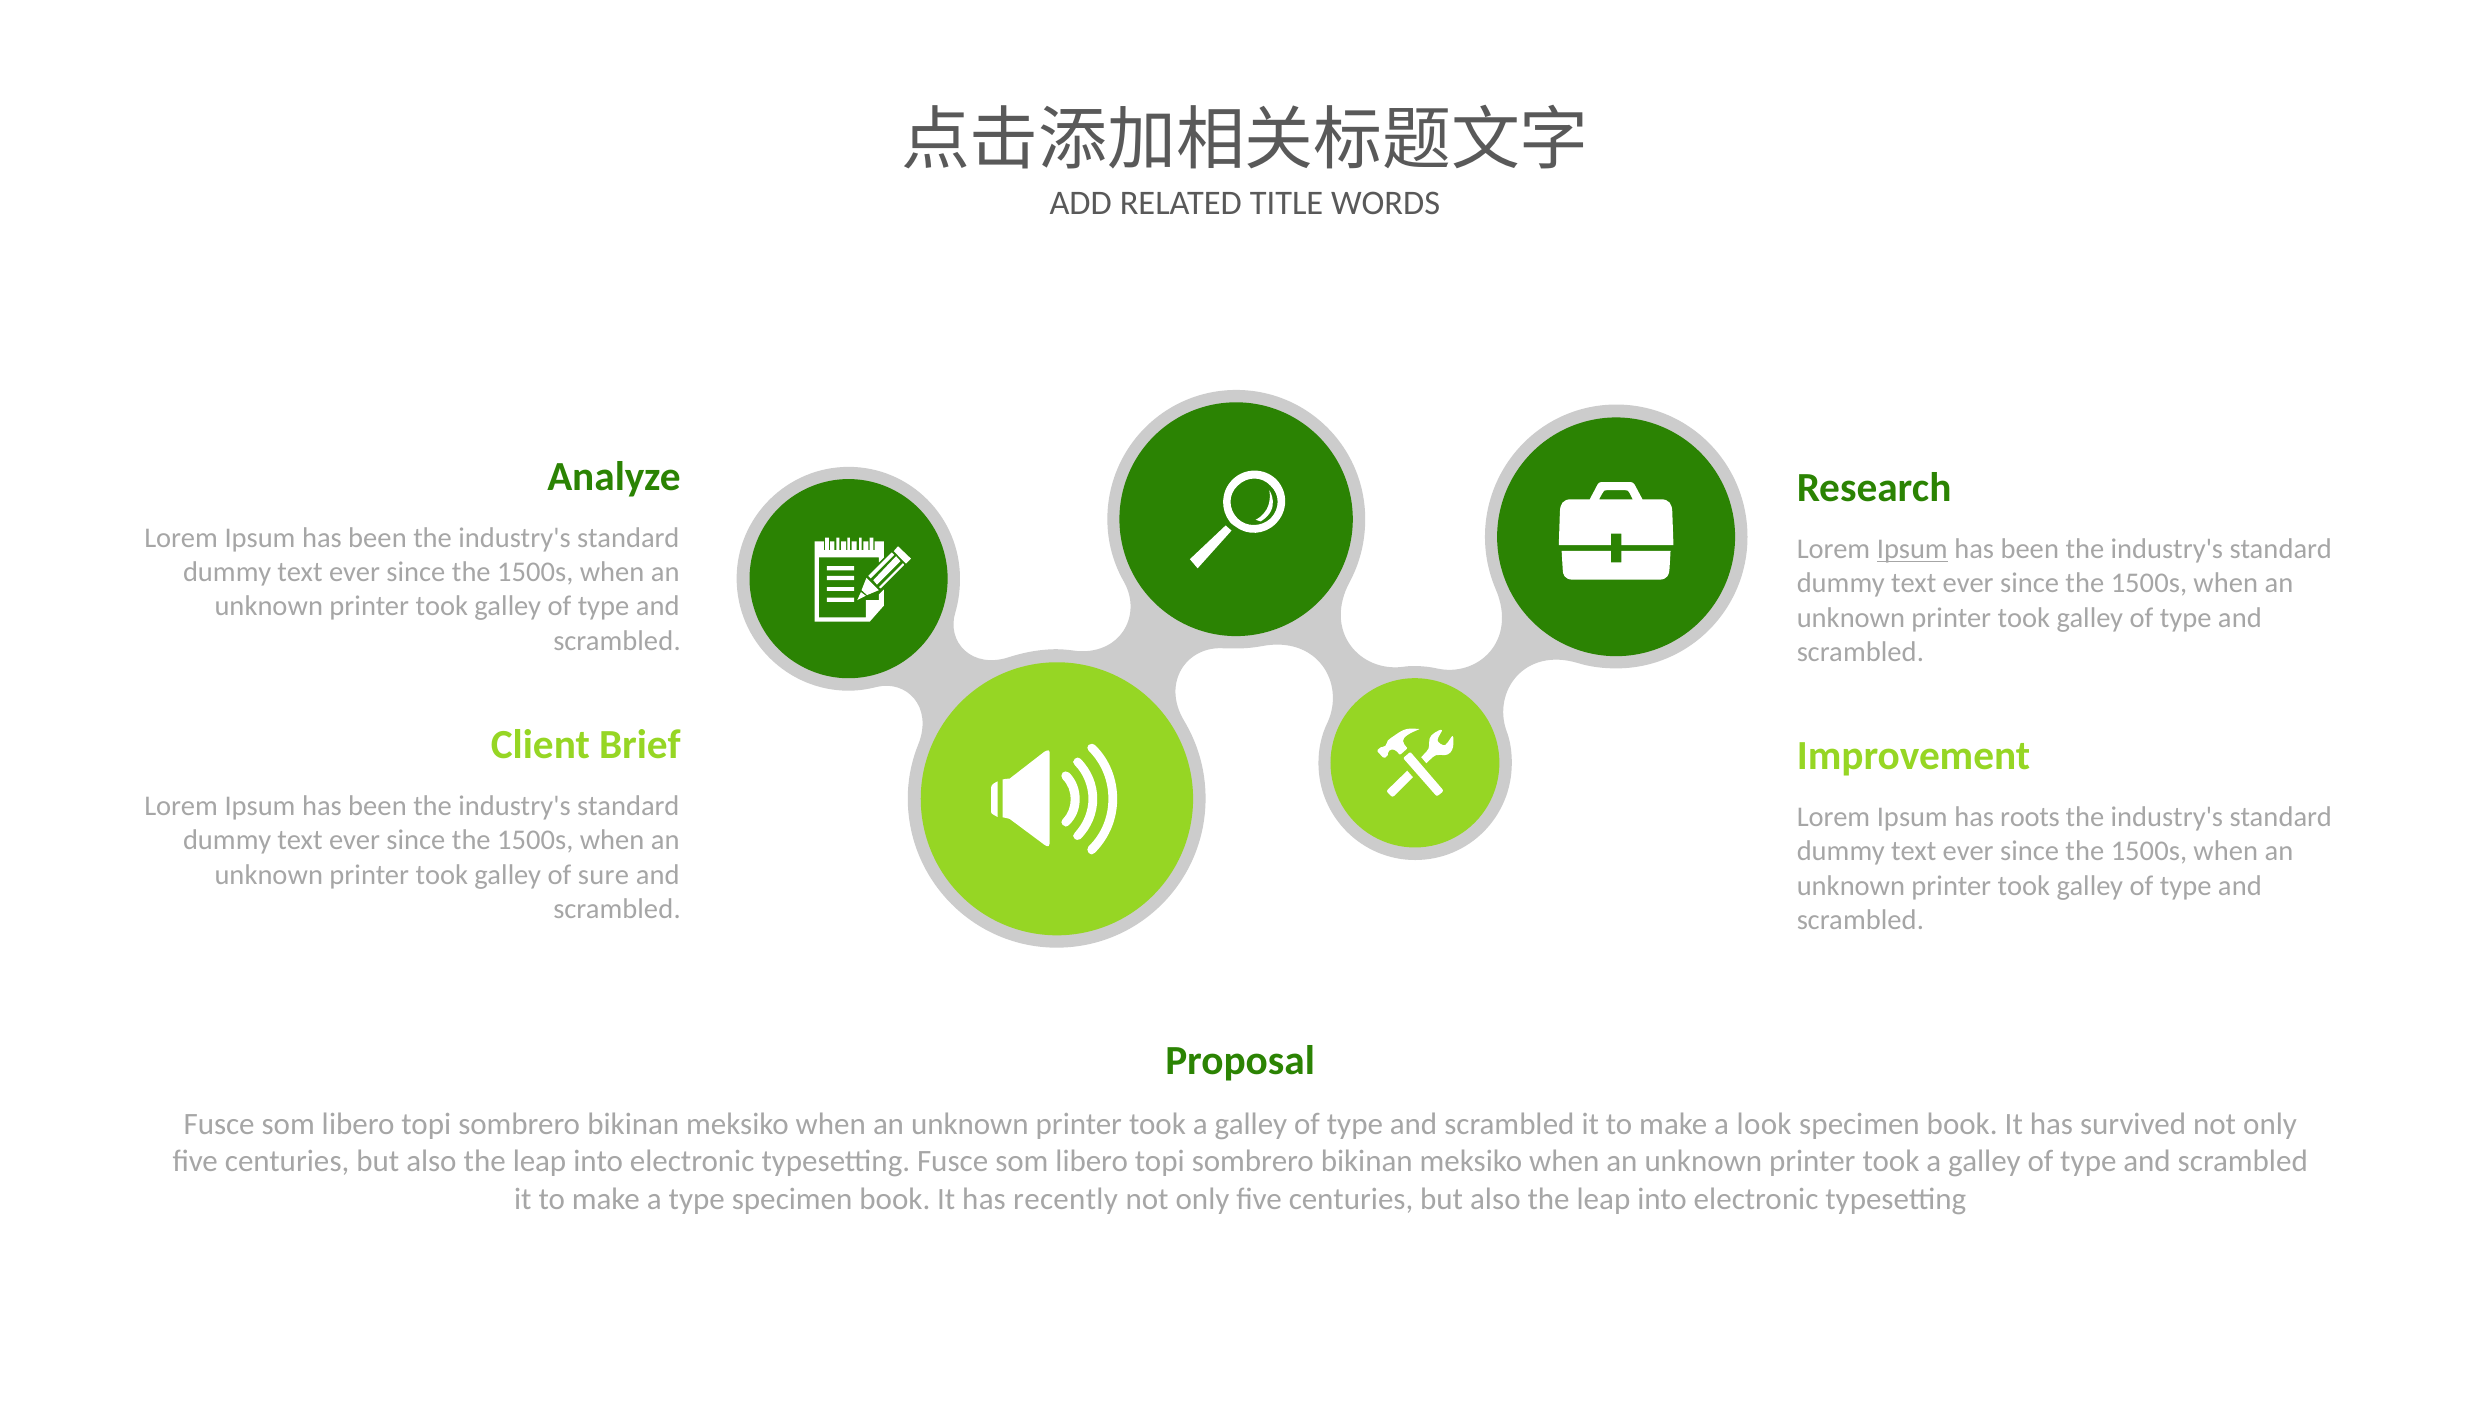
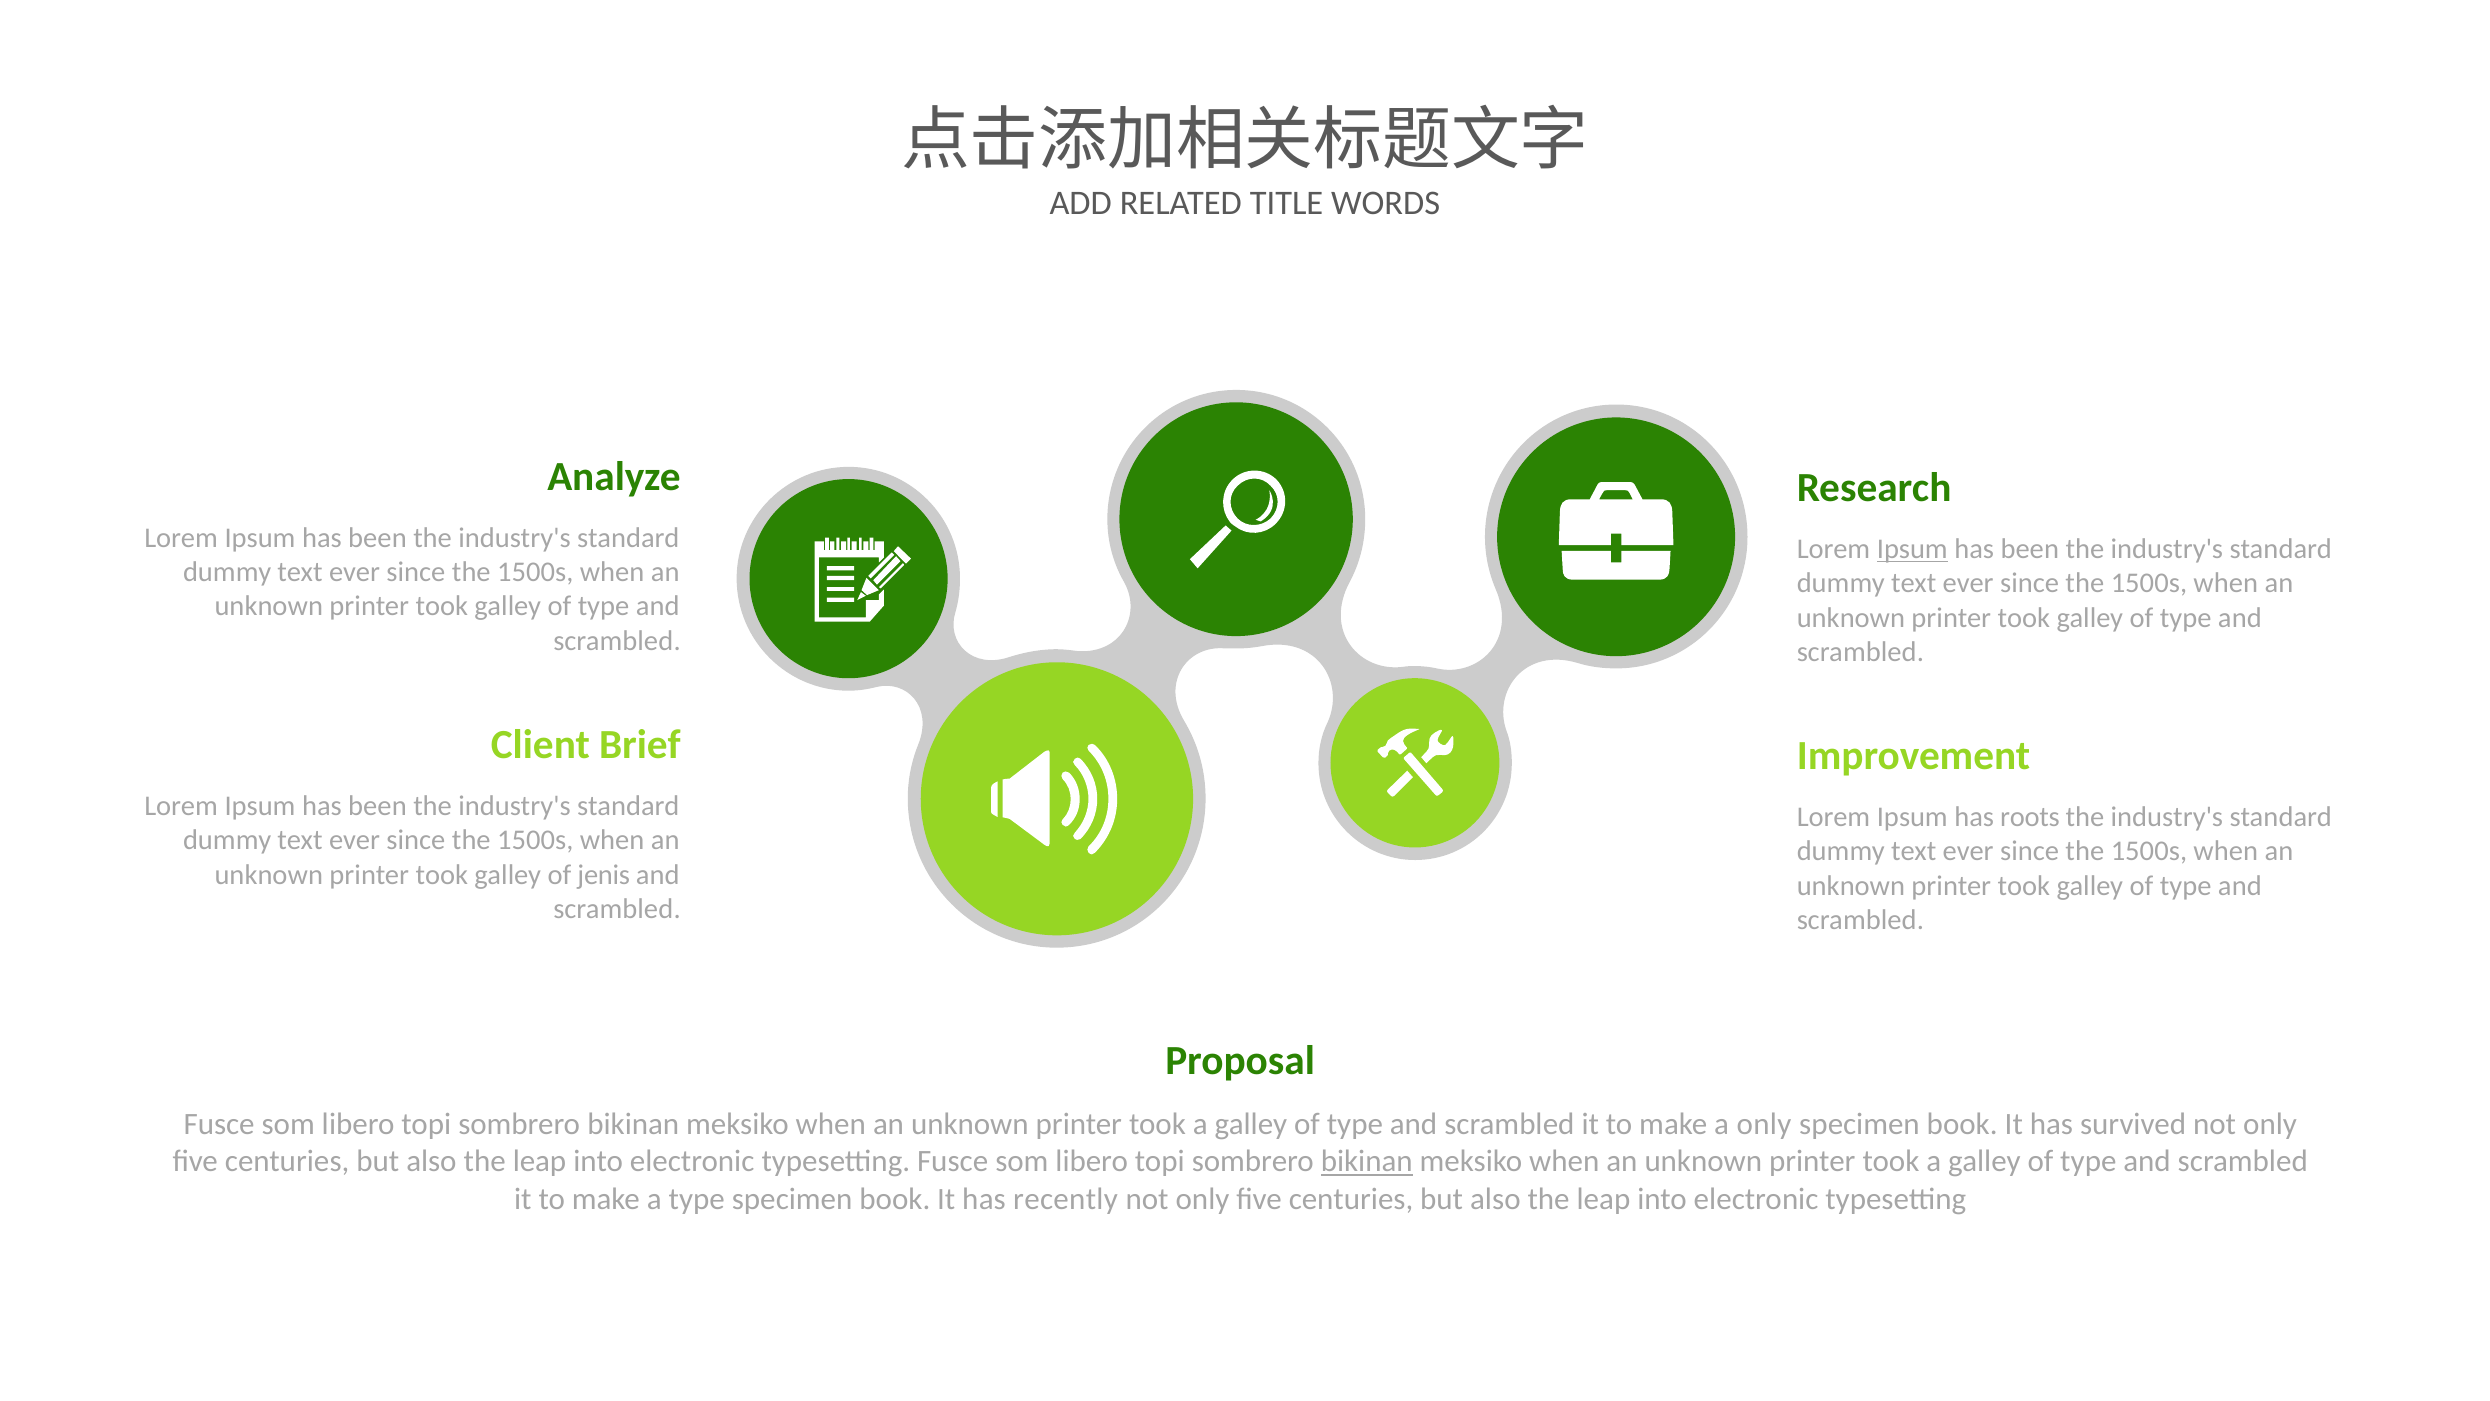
sure: sure -> jenis
a look: look -> only
bikinan at (1367, 1161) underline: none -> present
